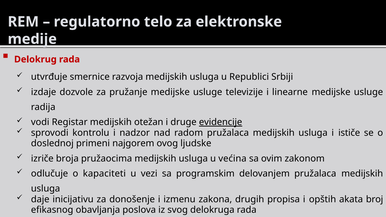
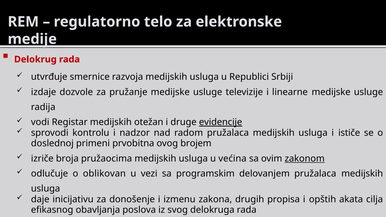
najgorem: najgorem -> prvobitna
ljudske: ljudske -> brojem
zakonom underline: none -> present
kapaciteti: kapaciteti -> oblikovan
broj: broj -> cilja
